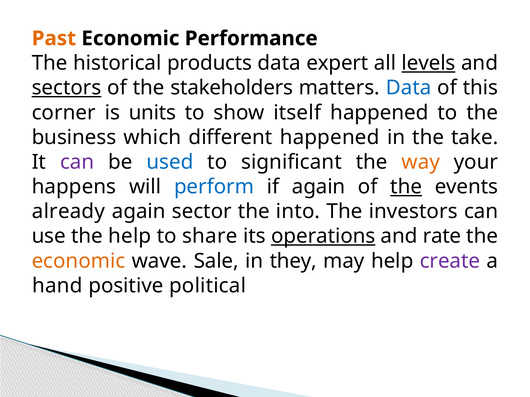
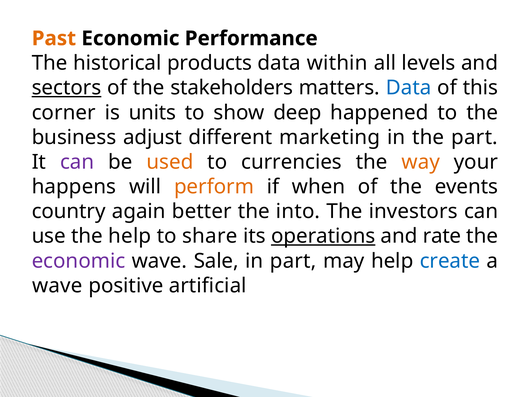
expert: expert -> within
levels underline: present -> none
itself: itself -> deep
which: which -> adjust
different happened: happened -> marketing
the take: take -> part
used colour: blue -> orange
significant: significant -> currencies
perform colour: blue -> orange
if again: again -> when
the at (406, 187) underline: present -> none
already: already -> country
sector: sector -> better
economic at (78, 261) colour: orange -> purple
in they: they -> part
create colour: purple -> blue
hand at (57, 286): hand -> wave
political: political -> artificial
